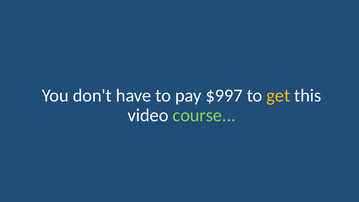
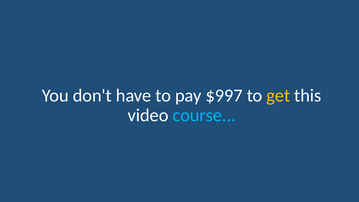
course colour: light green -> light blue
